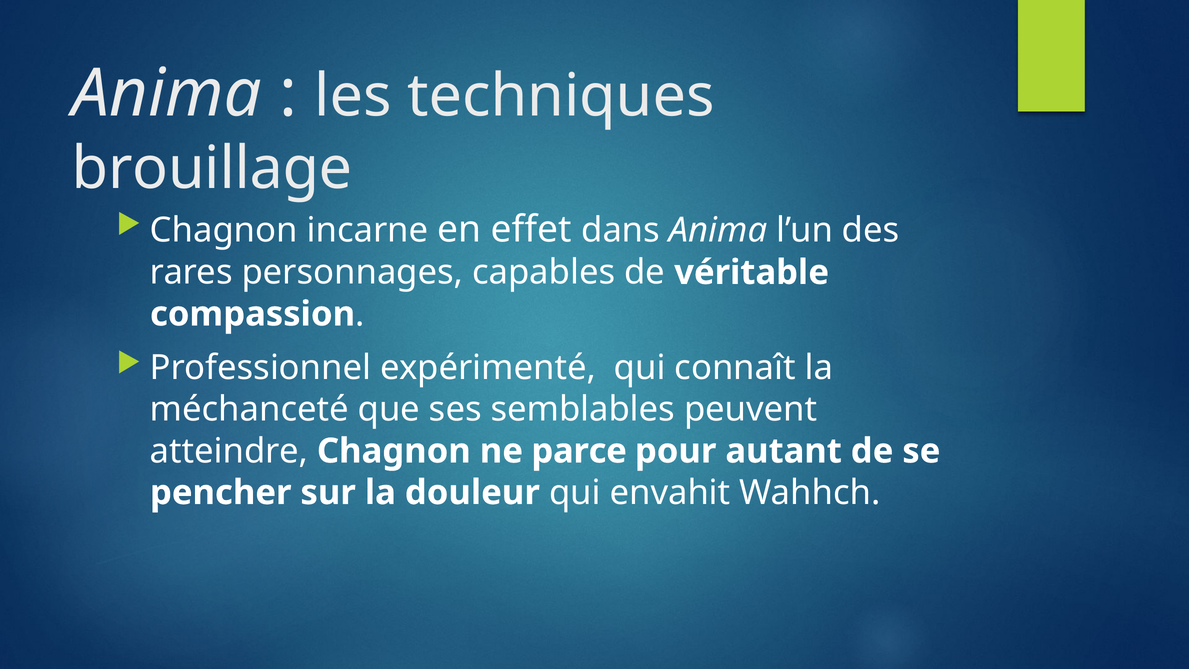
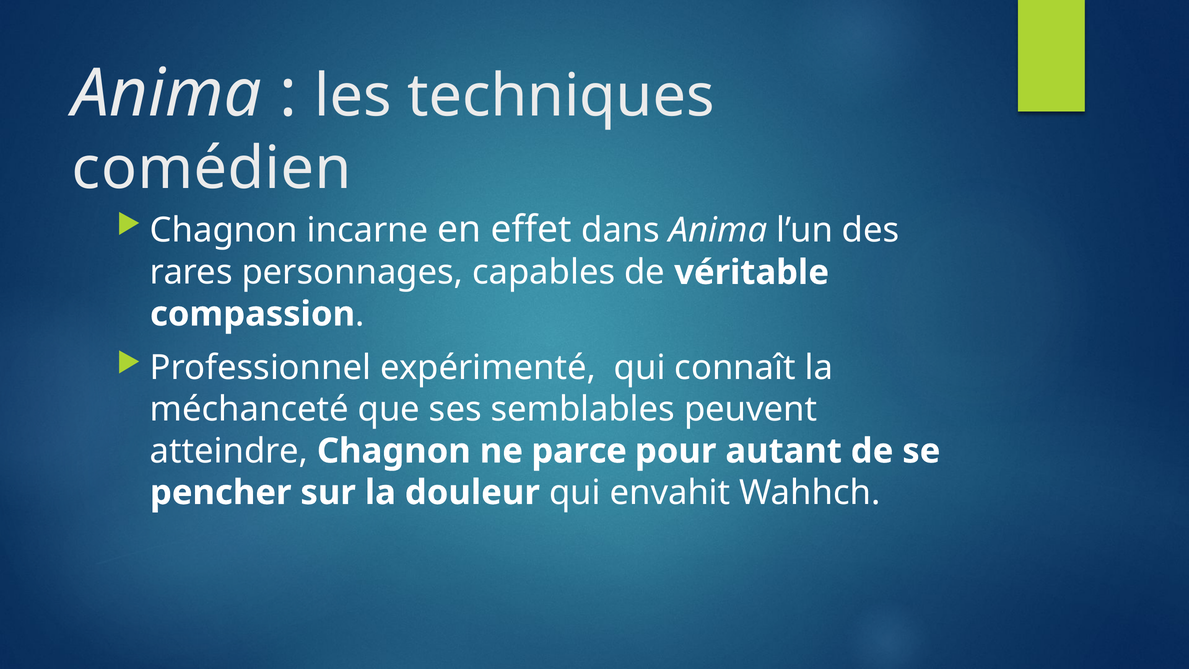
brouillage: brouillage -> comédien
